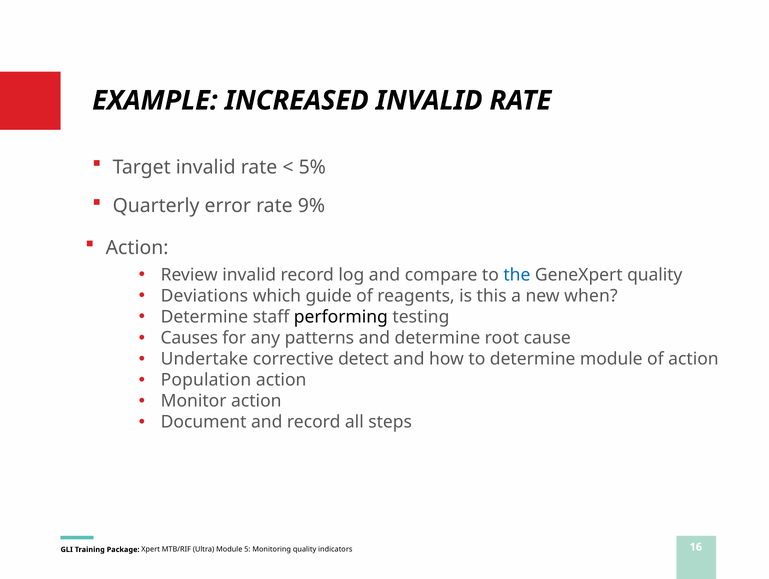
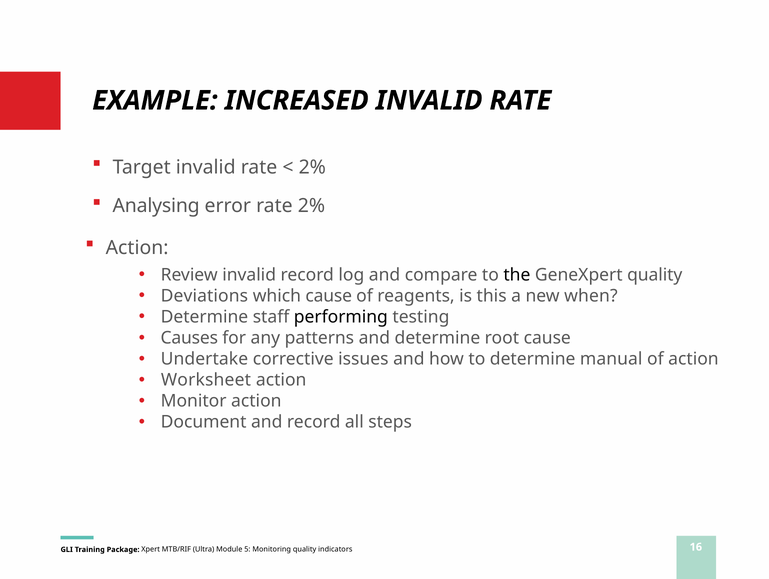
5% at (312, 167): 5% -> 2%
Quarterly: Quarterly -> Analysing
rate 9%: 9% -> 2%
the colour: blue -> black
which guide: guide -> cause
detect: detect -> issues
determine module: module -> manual
Population: Population -> Worksheet
